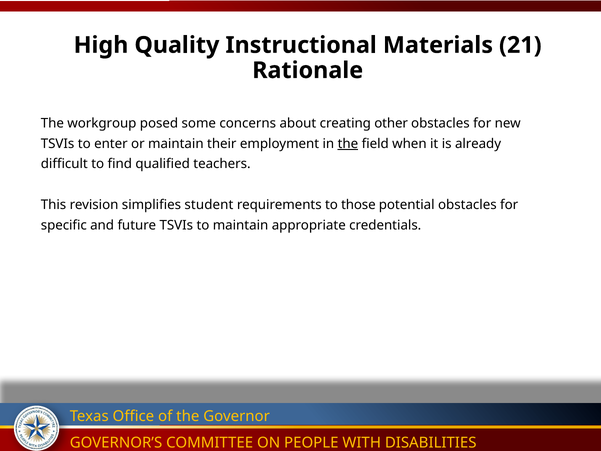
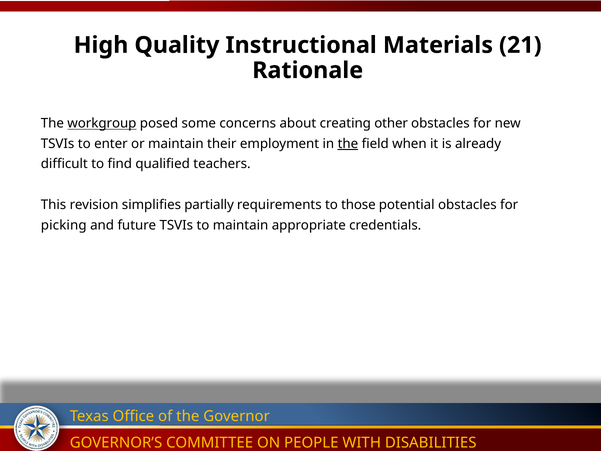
workgroup underline: none -> present
student: student -> partially
specific: specific -> picking
